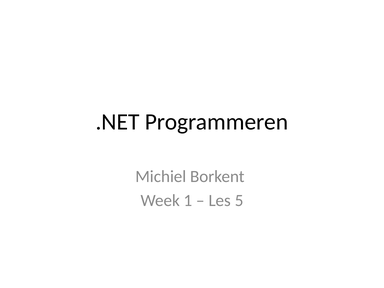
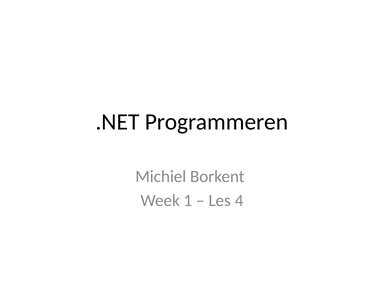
5: 5 -> 4
